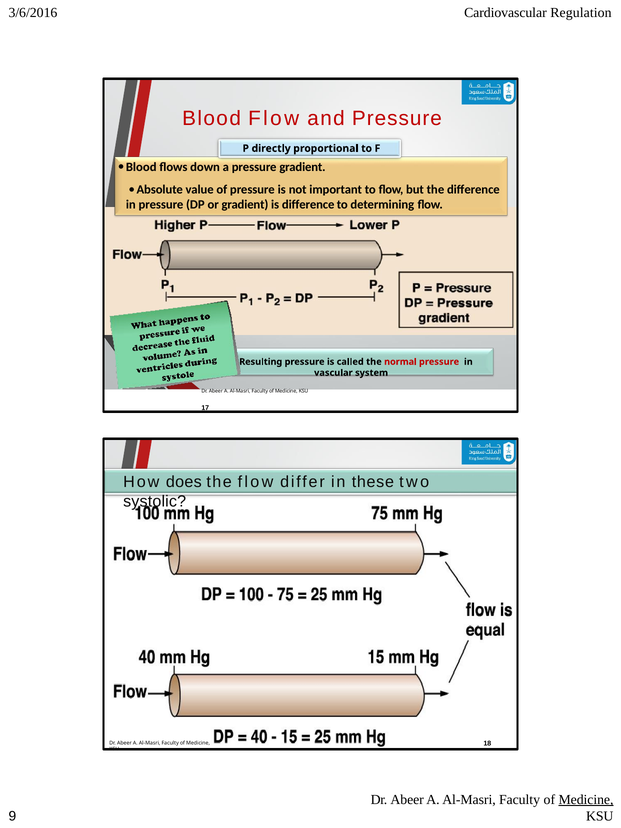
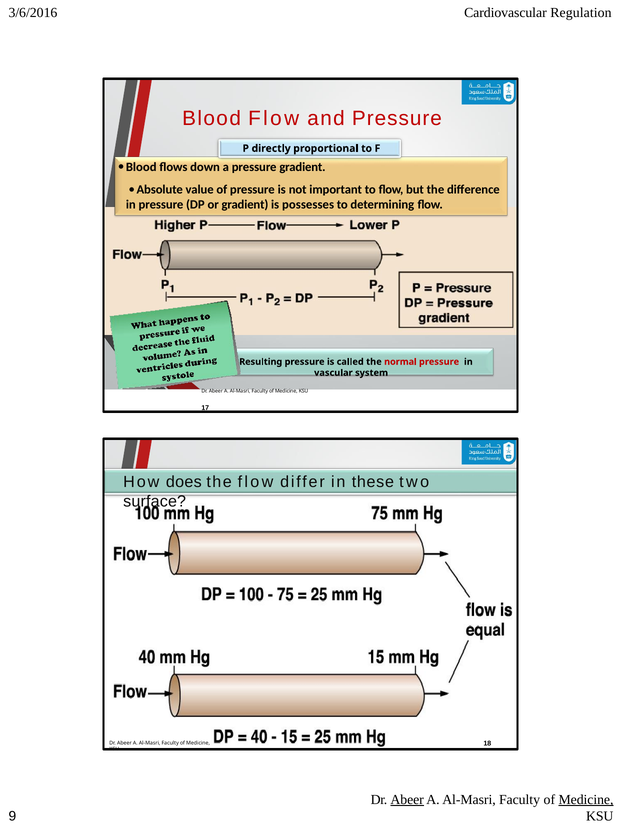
is difference: difference -> possesses
systolic: systolic -> surface
Abeer at (407, 800) underline: none -> present
